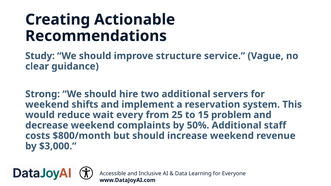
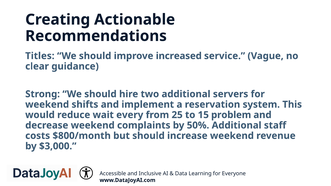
Study: Study -> Titles
structure: structure -> increased
